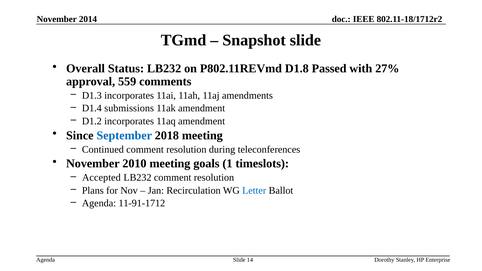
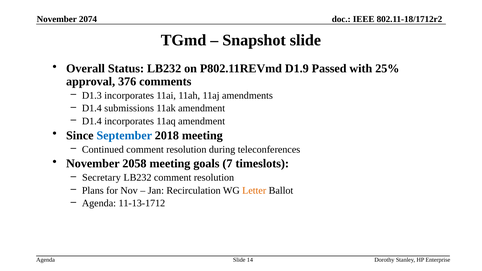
2014: 2014 -> 2074
D1.8: D1.8 -> D1.9
27%: 27% -> 25%
559: 559 -> 376
D1.2 at (92, 121): D1.2 -> D1.4
2010: 2010 -> 2058
1: 1 -> 7
Accepted: Accepted -> Secretary
Letter colour: blue -> orange
11-91-1712: 11-91-1712 -> 11-13-1712
